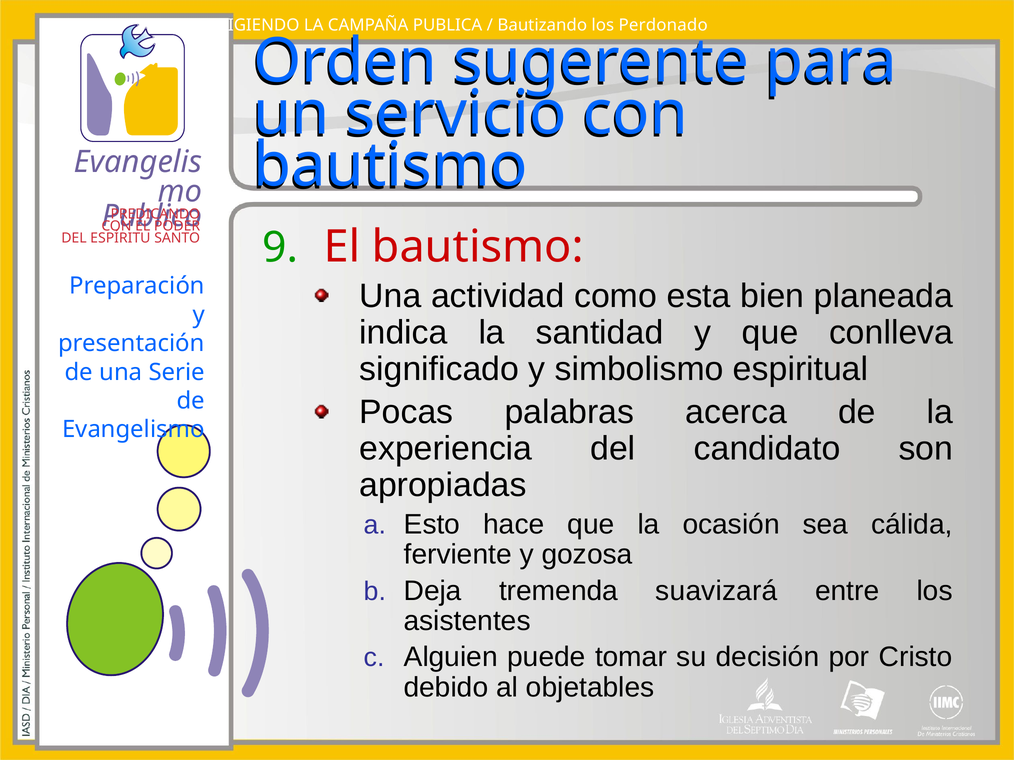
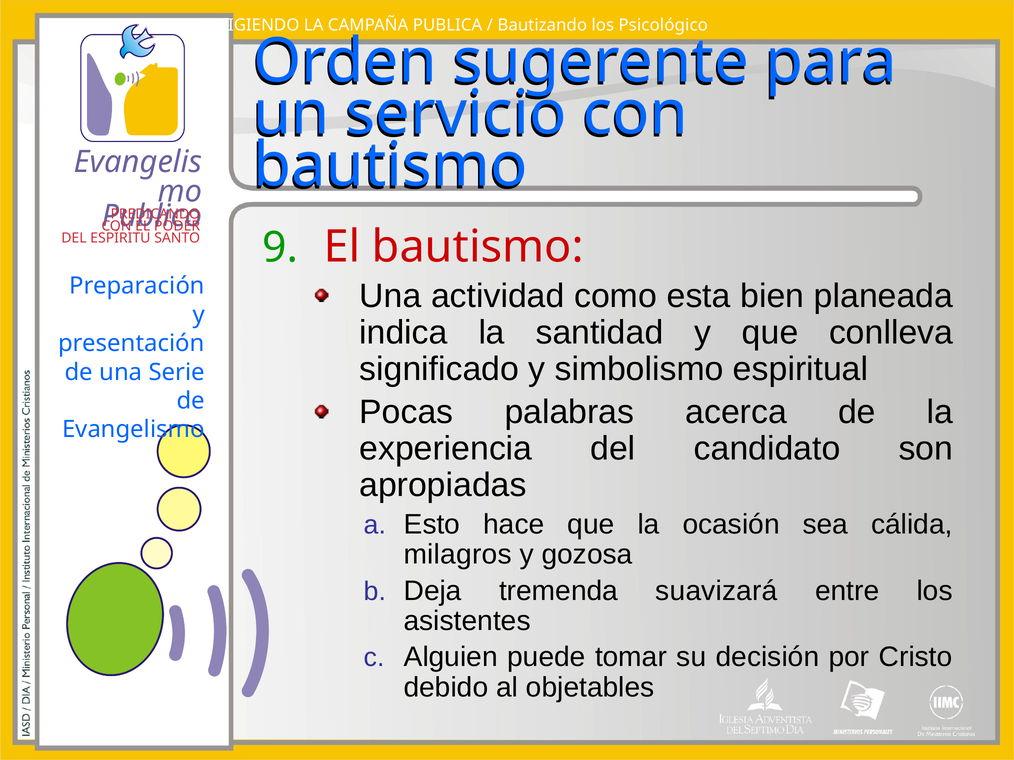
Perdonado: Perdonado -> Psicológico
ferviente: ferviente -> milagros
